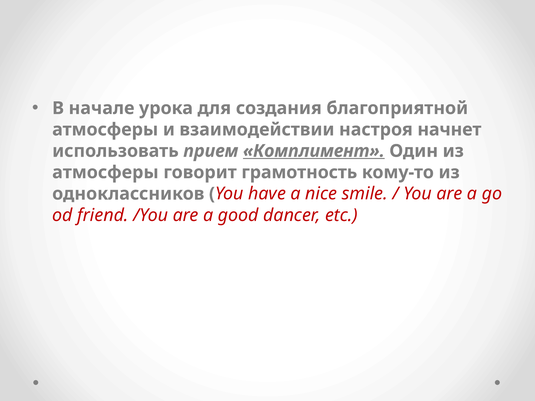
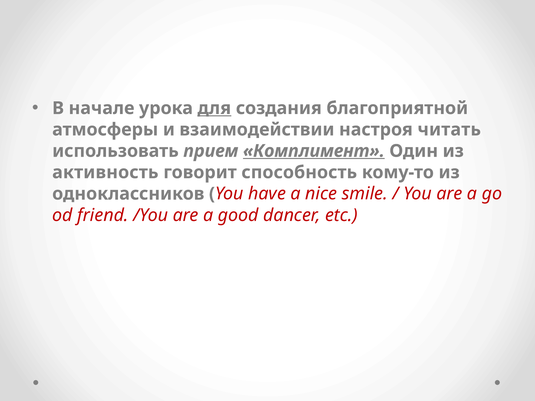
для underline: none -> present
начнет: начнет -> читать
атмосферы at (105, 172): атмосферы -> активность
грамотность: грамотность -> способность
